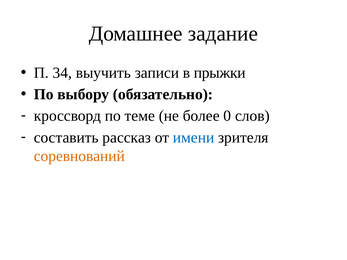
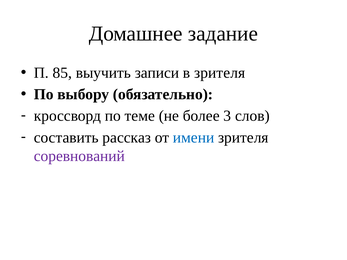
34: 34 -> 85
в прыжки: прыжки -> зрителя
0: 0 -> 3
соревнований colour: orange -> purple
